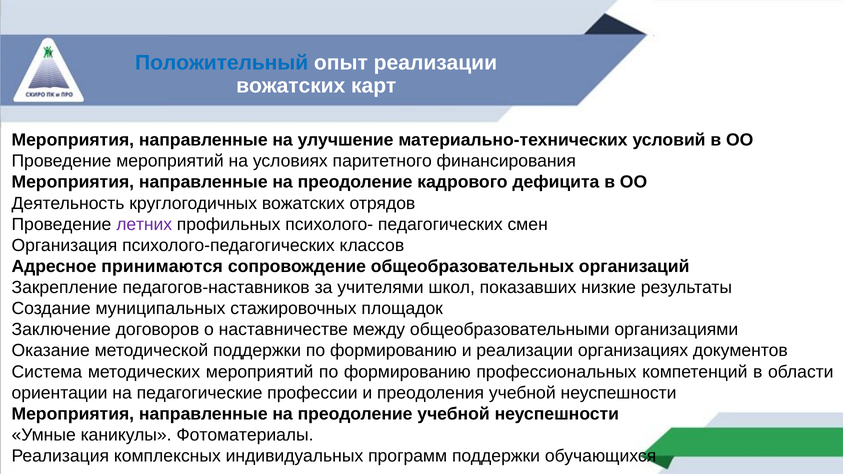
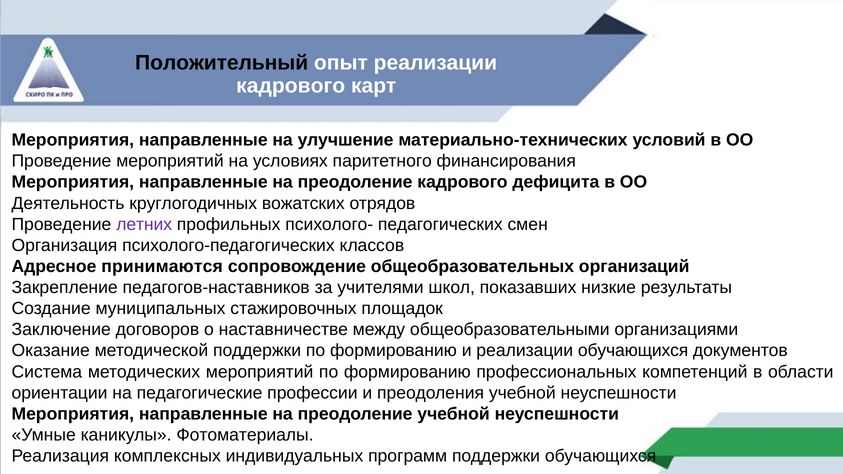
Положительный colour: blue -> black
вожатских at (291, 86): вожатских -> кадрового
реализации организациях: организациях -> обучающихся
